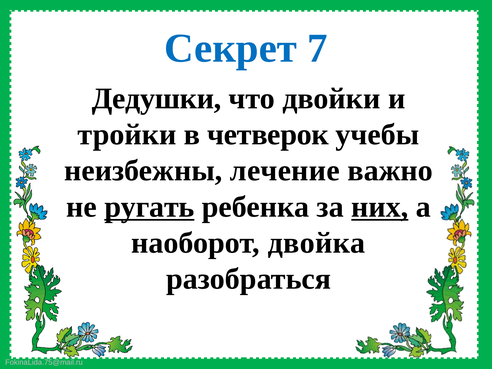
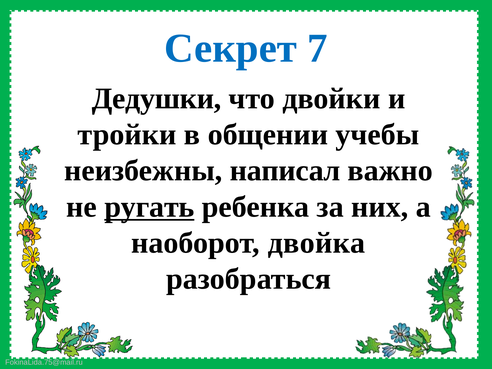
четверок: четверок -> общении
лечение: лечение -> написал
них underline: present -> none
